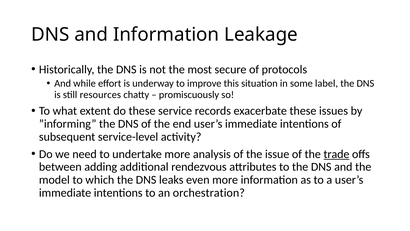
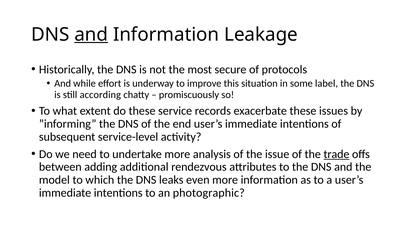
and at (91, 34) underline: none -> present
resources: resources -> according
orchestration: orchestration -> photographic
